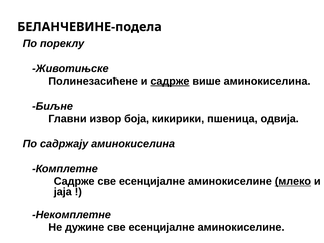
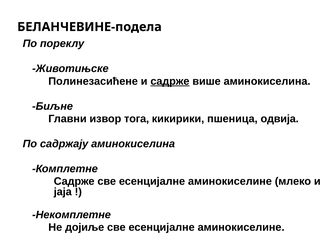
боја: боја -> тога
млеко underline: present -> none
дужине: дужине -> дојиље
